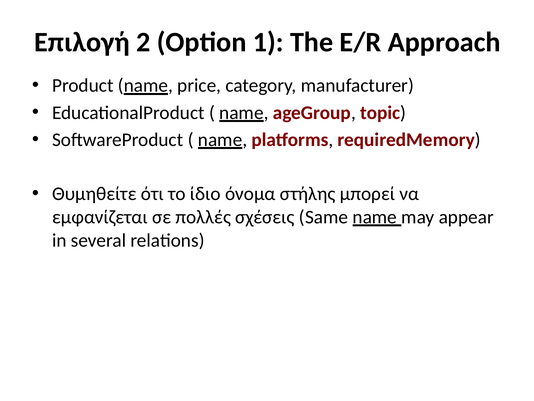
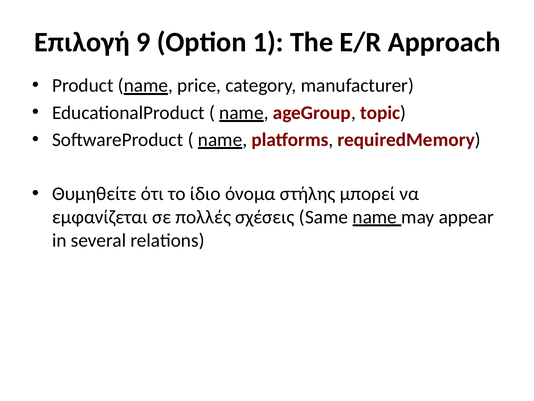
2: 2 -> 9
